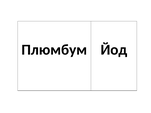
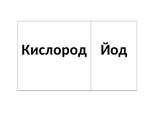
Плюмбум: Плюмбум -> Кислород
